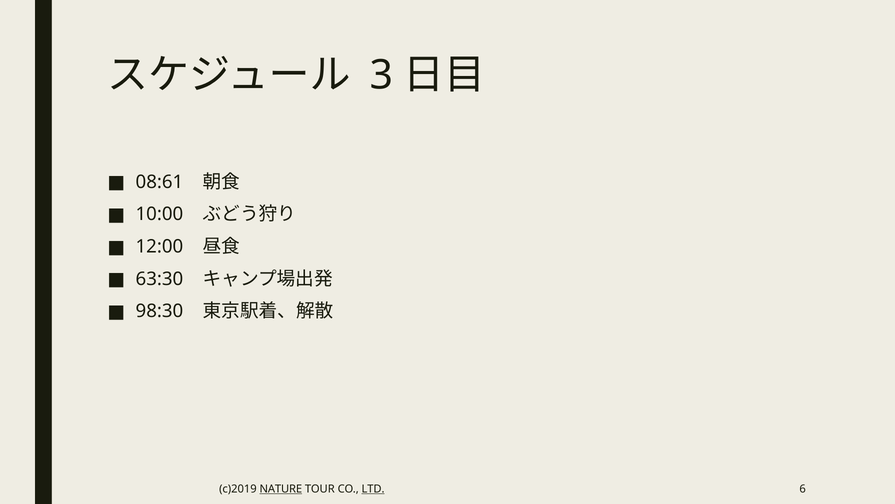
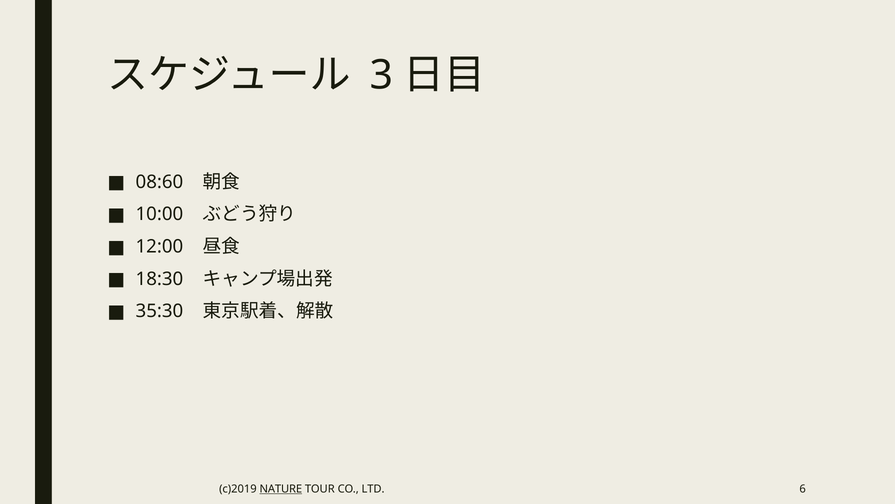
08:61: 08:61 -> 08:60
63:30: 63:30 -> 18:30
98:30: 98:30 -> 35:30
LTD underline: present -> none
